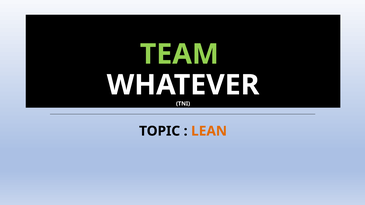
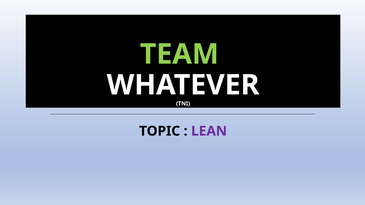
LEAN colour: orange -> purple
